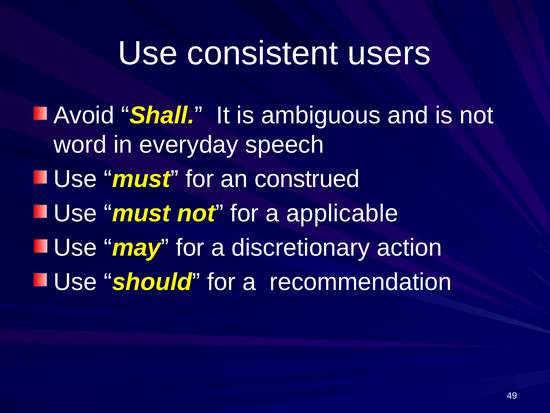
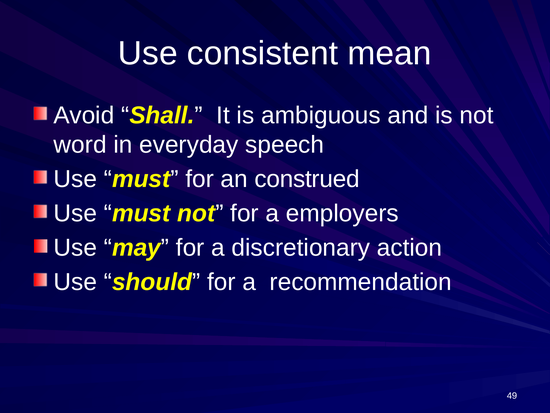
users: users -> mean
applicable: applicable -> employers
